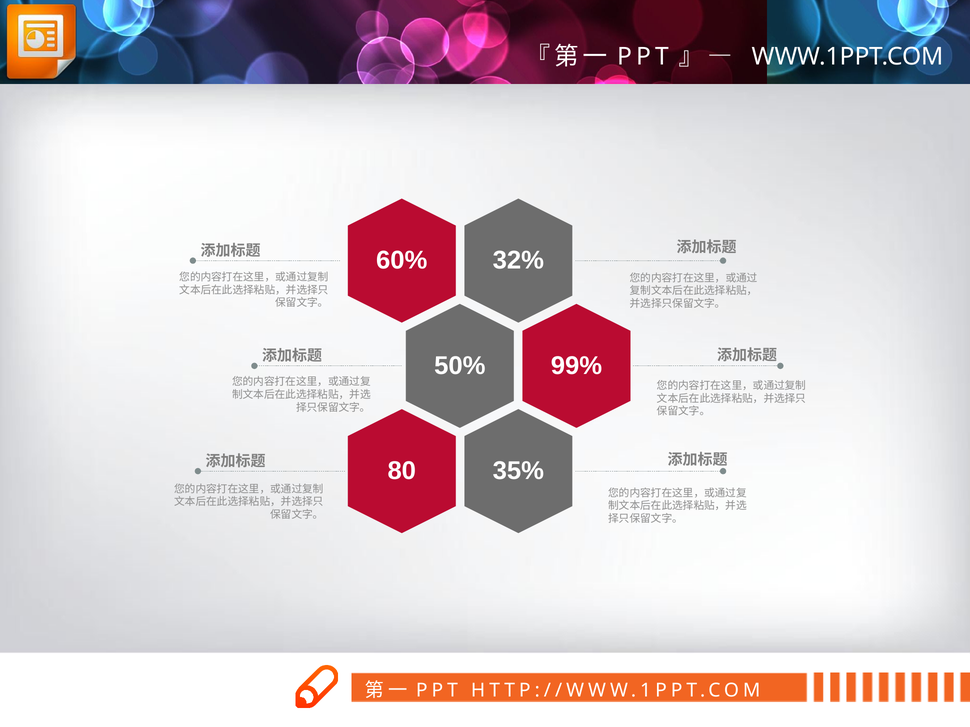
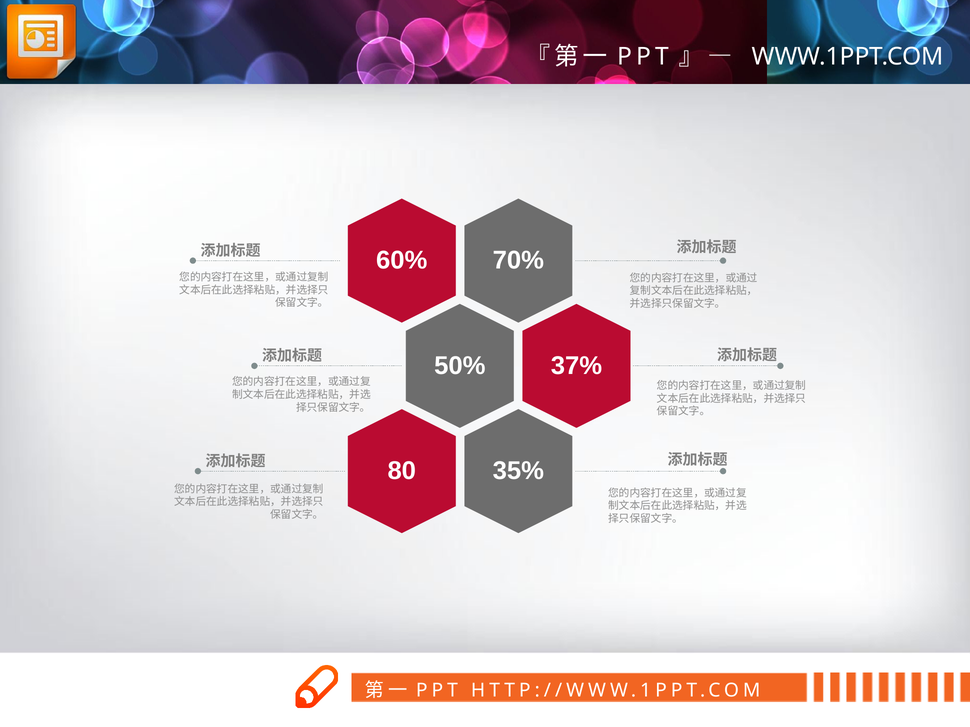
32%: 32% -> 70%
99%: 99% -> 37%
